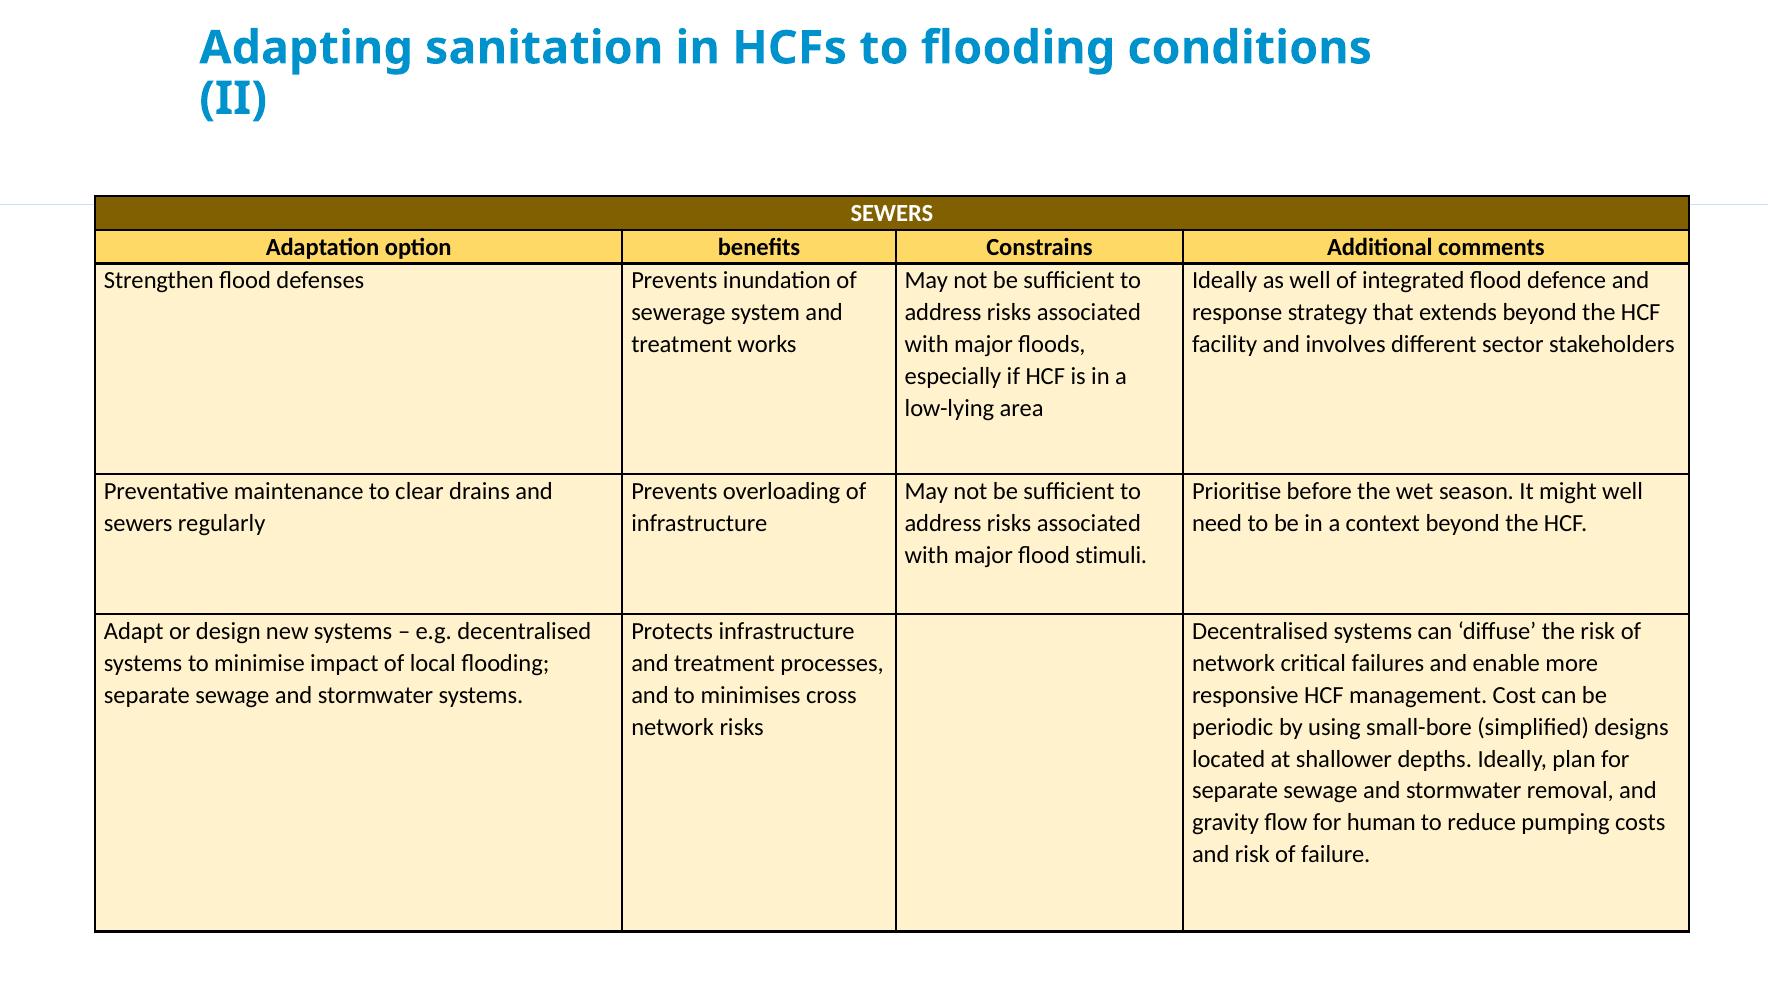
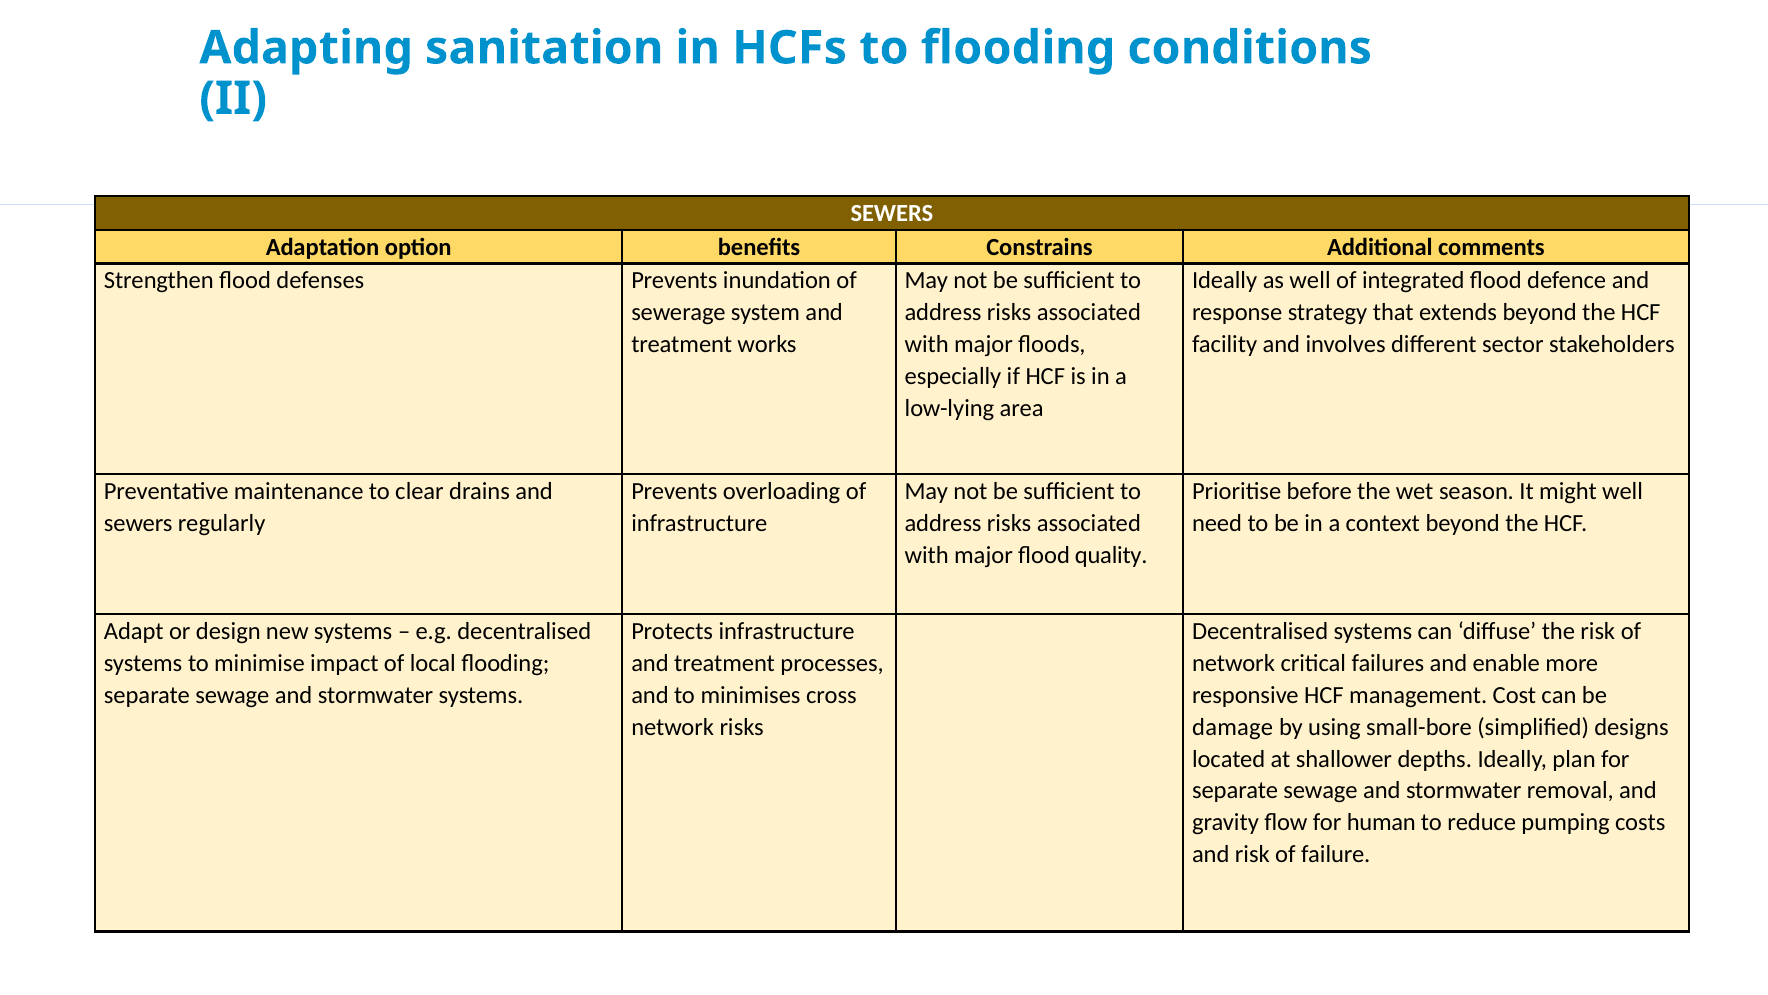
stimuli: stimuli -> quality
periodic: periodic -> damage
